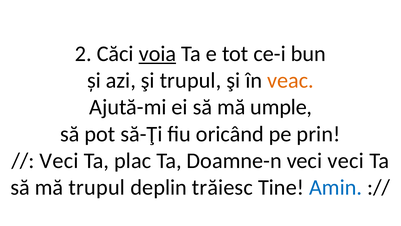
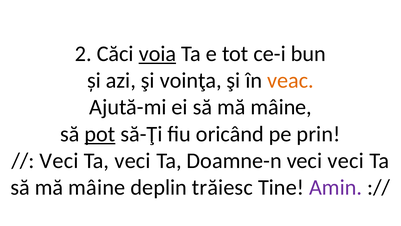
şi trupul: trupul -> voinţa
ei să mă umple: umple -> mâine
pot underline: none -> present
Ta plac: plac -> veci
trupul at (97, 187): trupul -> mâine
Amin colour: blue -> purple
